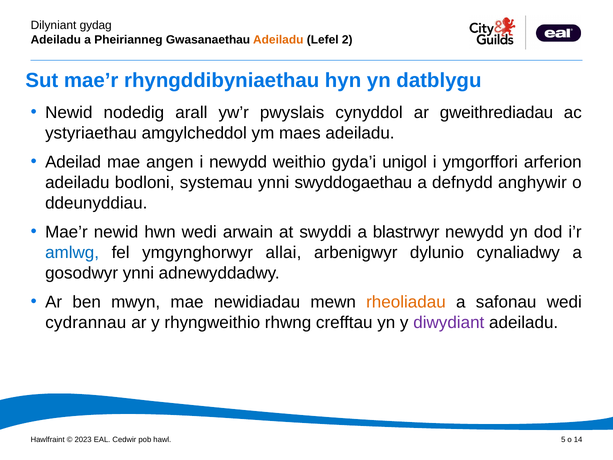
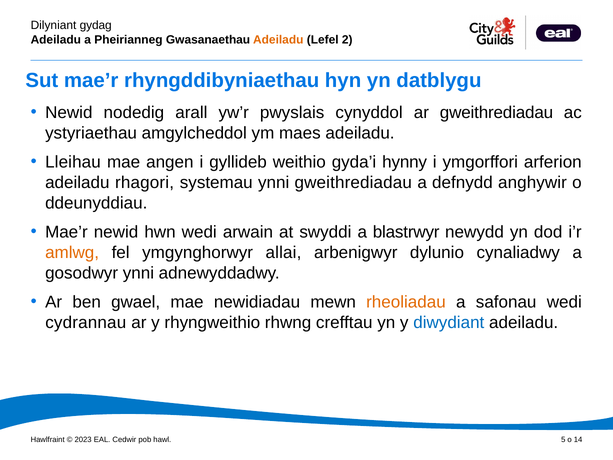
Adeilad: Adeilad -> Lleihau
i newydd: newydd -> gyllideb
unigol: unigol -> hynny
bodloni: bodloni -> rhagori
ynni swyddogaethau: swyddogaethau -> gweithrediadau
amlwg colour: blue -> orange
mwyn: mwyn -> gwael
diwydiant colour: purple -> blue
